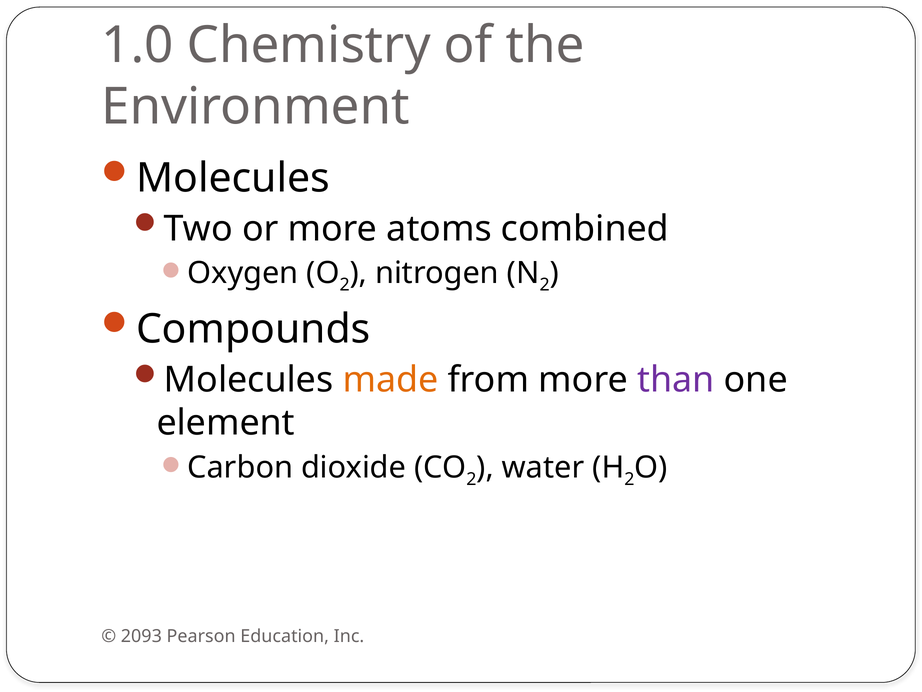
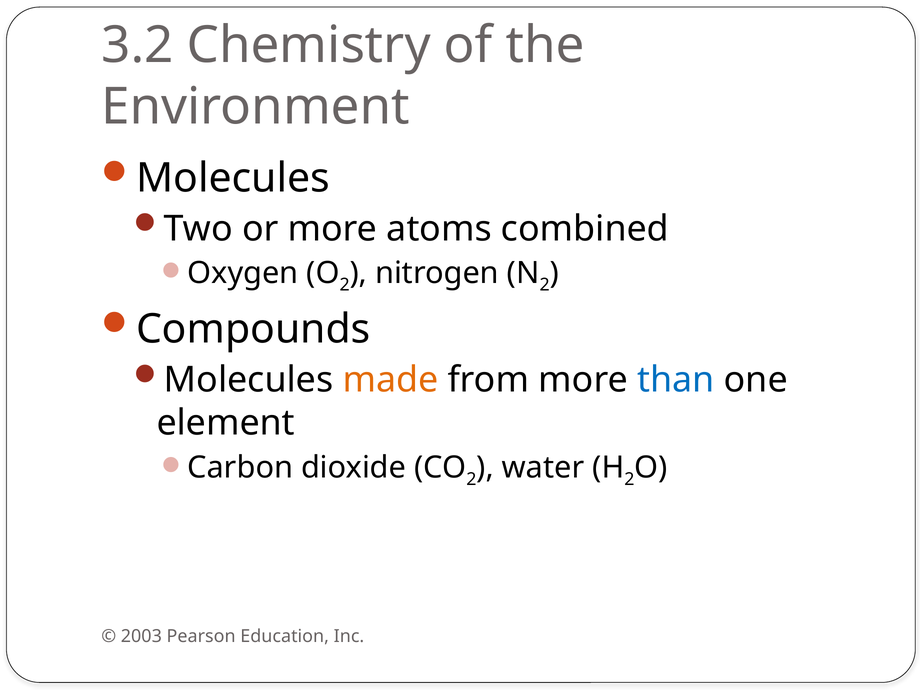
1.0: 1.0 -> 3.2
than colour: purple -> blue
2093: 2093 -> 2003
